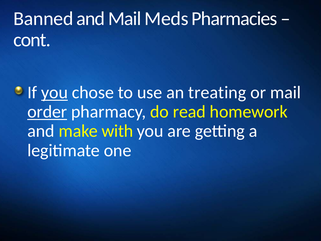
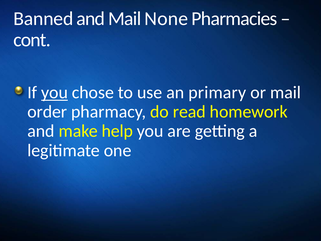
Meds: Meds -> None
treating: treating -> primary
order underline: present -> none
with: with -> help
